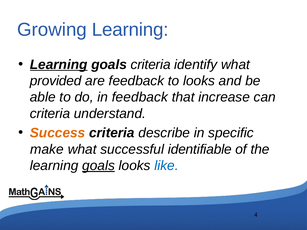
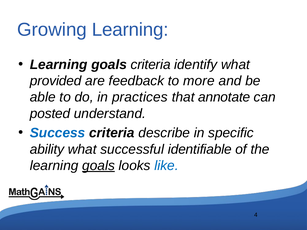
Learning at (59, 65) underline: present -> none
to looks: looks -> more
in feedback: feedback -> practices
increase: increase -> annotate
criteria at (50, 114): criteria -> posted
Success colour: orange -> blue
make: make -> ability
